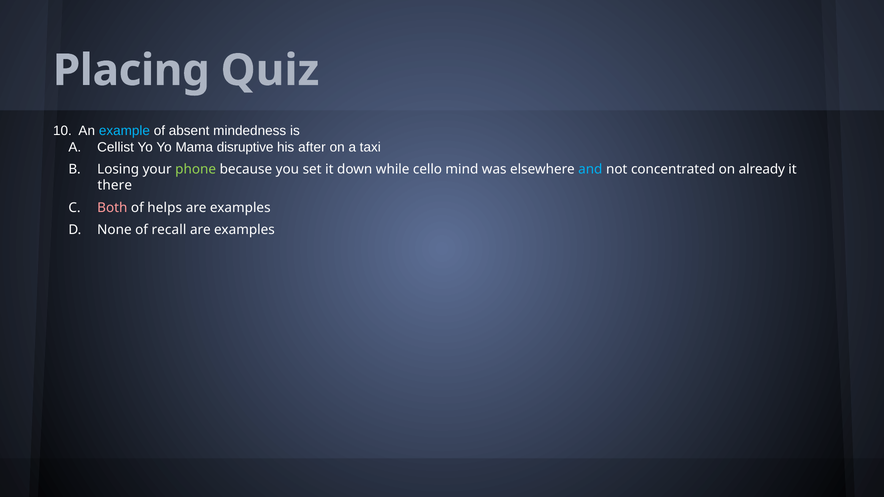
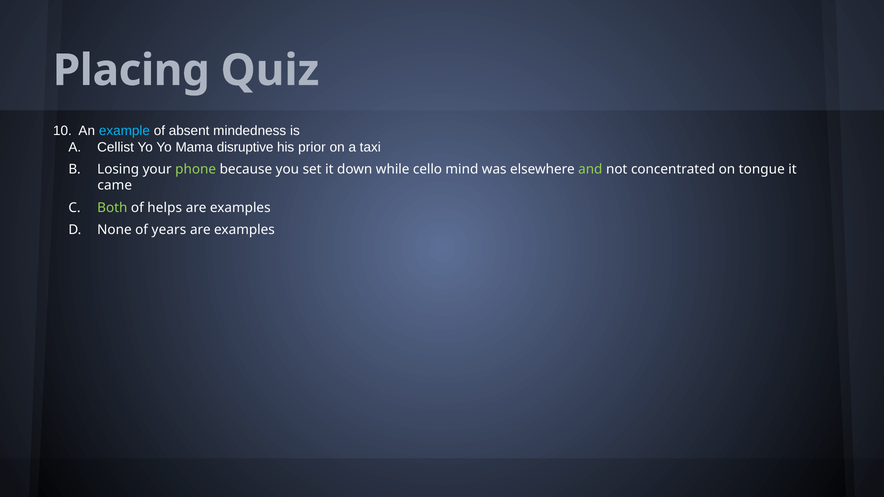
after: after -> prior
and colour: light blue -> light green
already: already -> tongue
there: there -> came
Both colour: pink -> light green
recall: recall -> years
